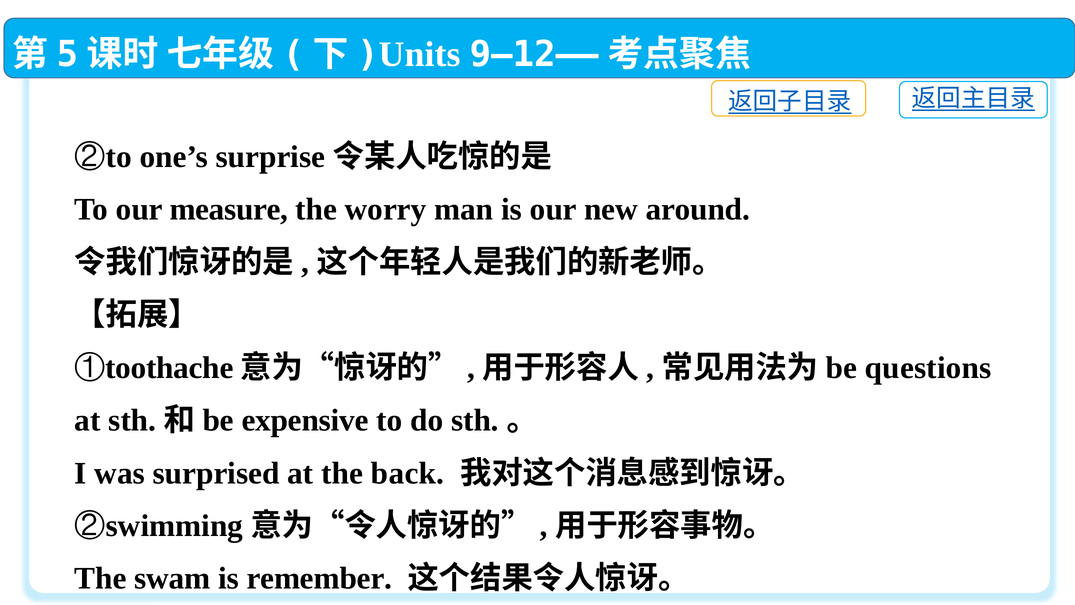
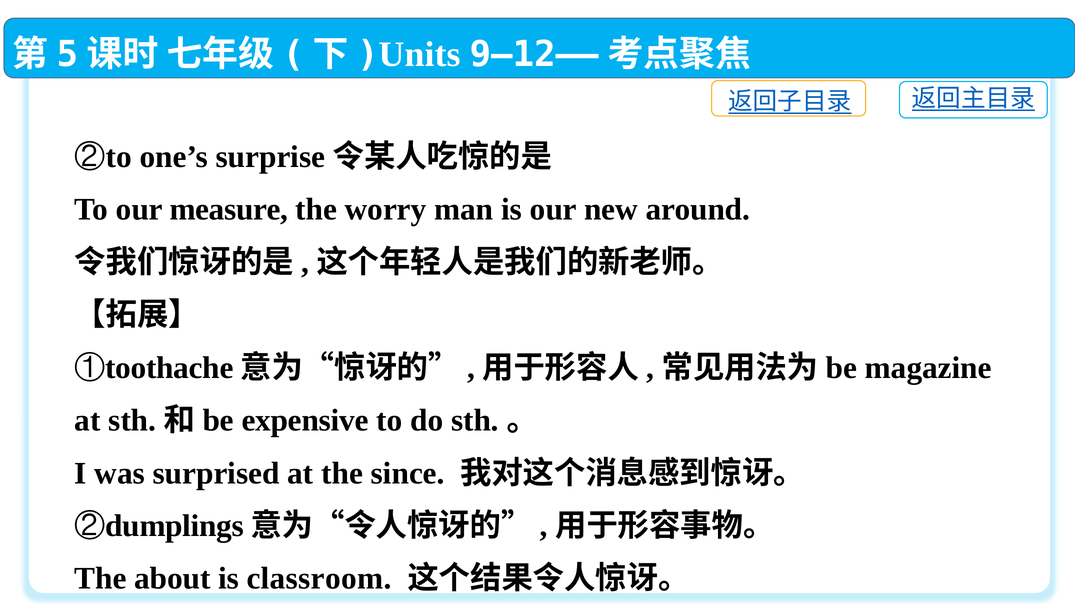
questions: questions -> magazine
back: back -> since
swimming: swimming -> dumplings
swam: swam -> about
remember: remember -> classroom
